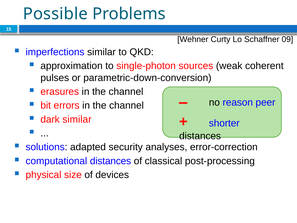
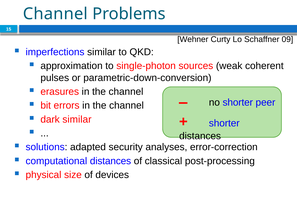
Possible at (55, 14): Possible -> Channel
no reason: reason -> shorter
